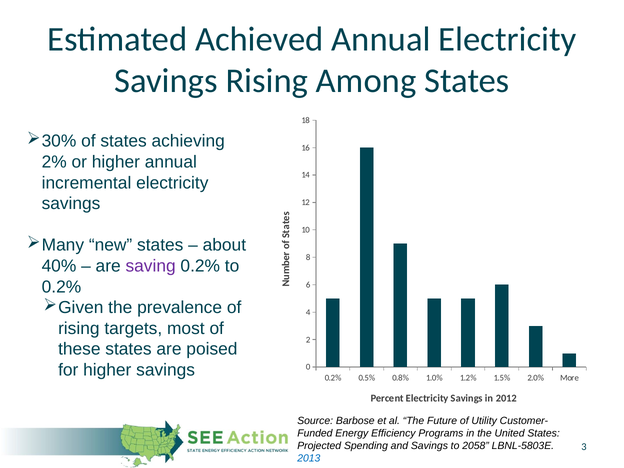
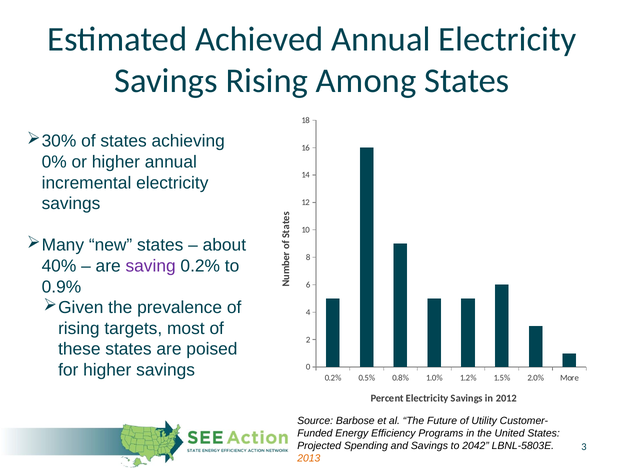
2%: 2% -> 0%
0.2% at (61, 287): 0.2% -> 0.9%
2058: 2058 -> 2042
2013 colour: blue -> orange
